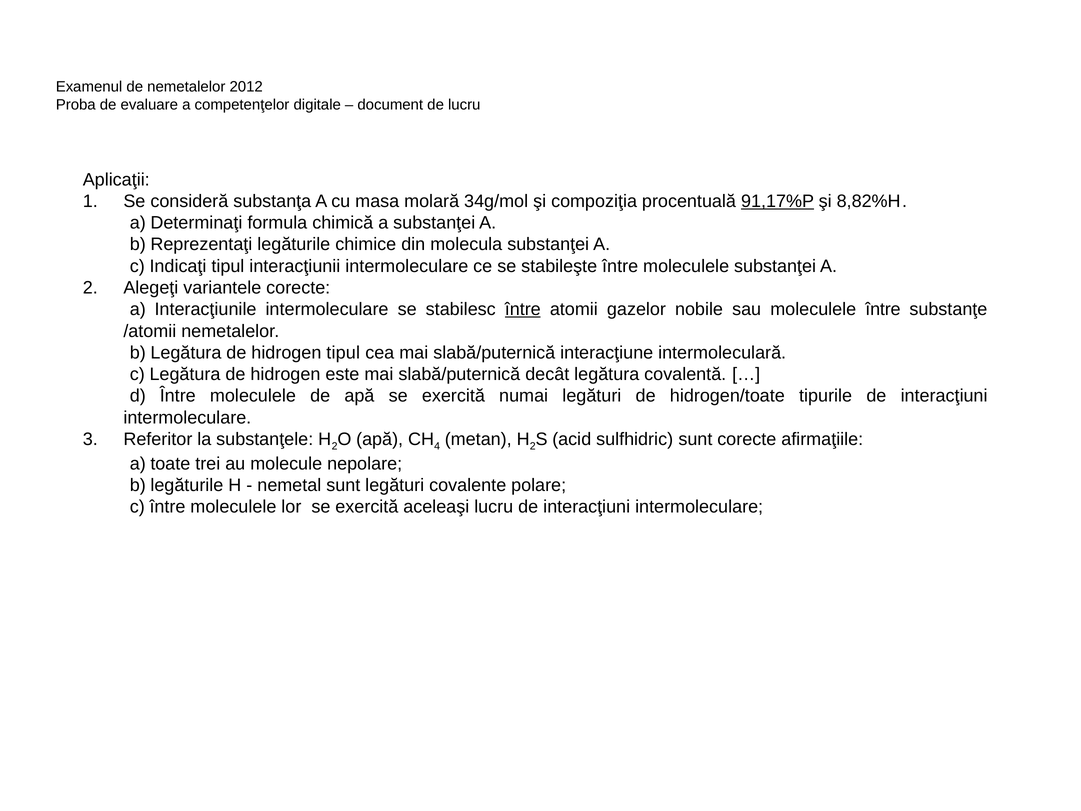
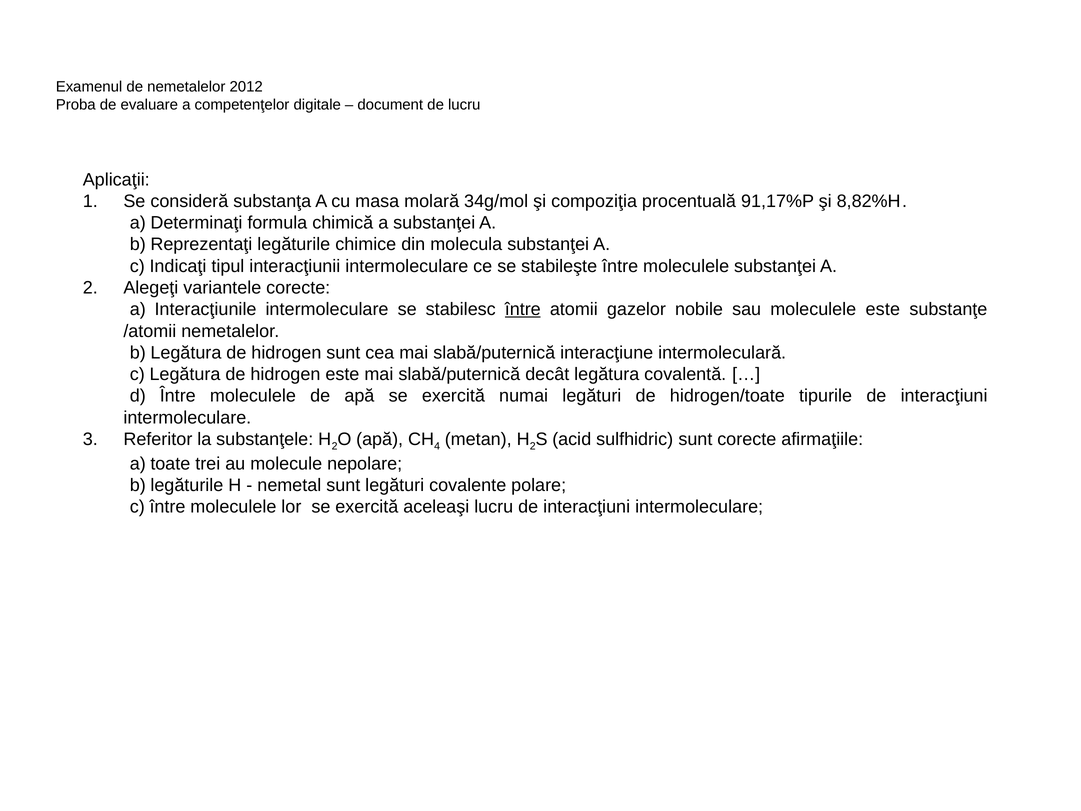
91,17%P underline: present -> none
moleculele între: între -> este
hidrogen tipul: tipul -> sunt
